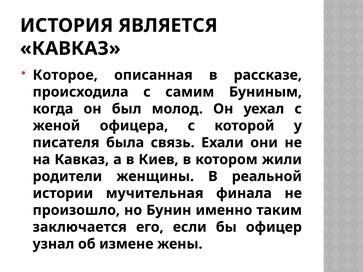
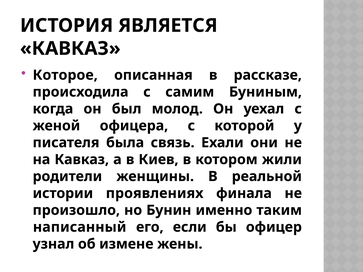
мучительная: мучительная -> проявлениях
заключается: заключается -> написанный
